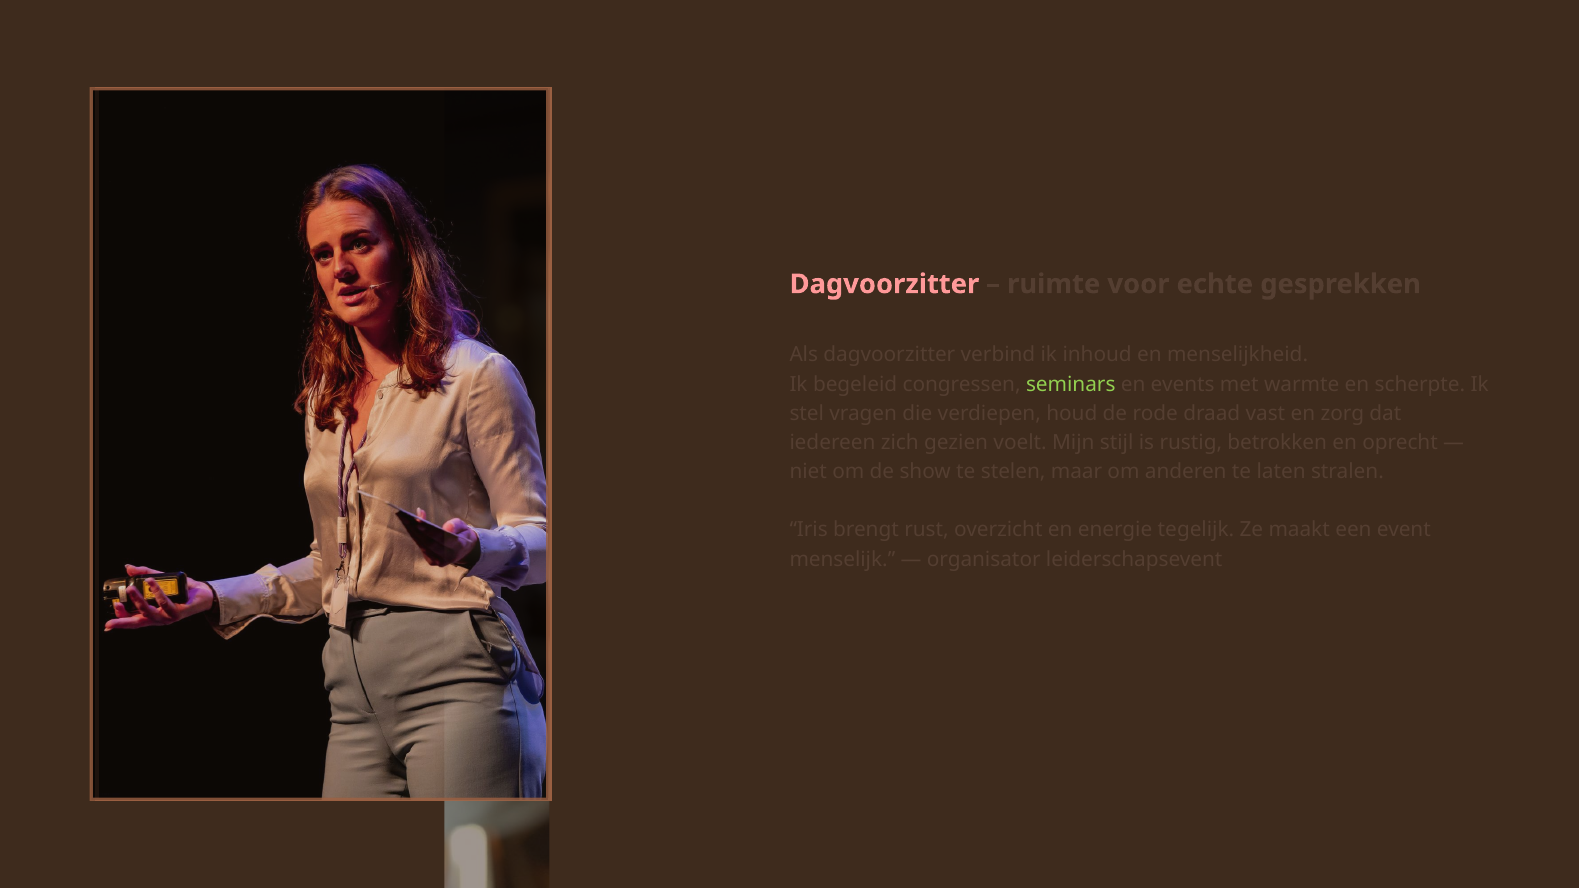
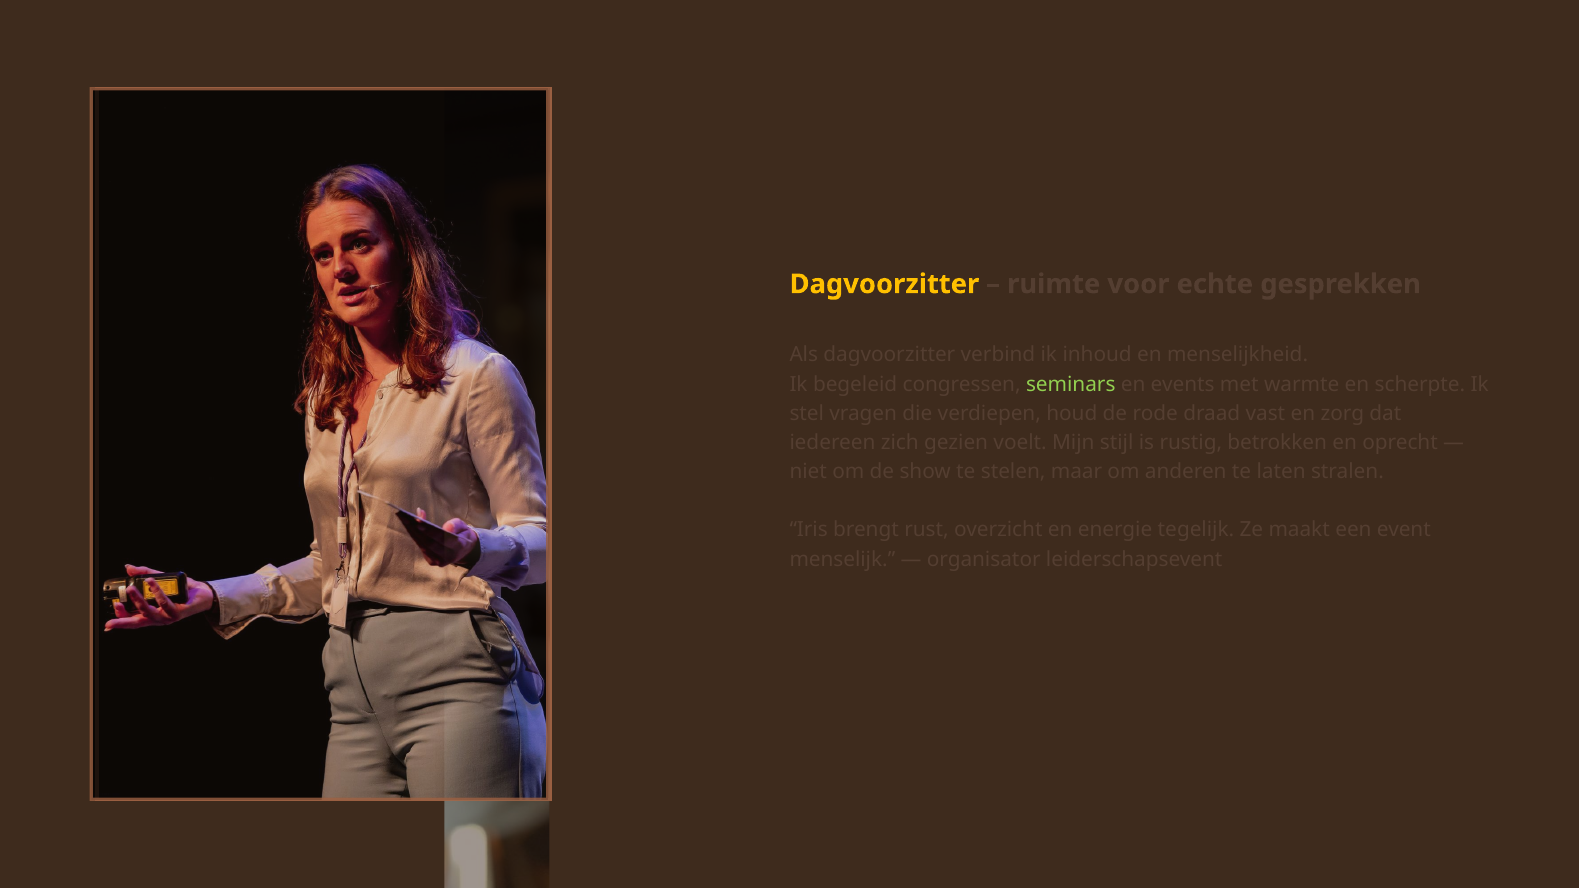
Dagvoorzitter at (884, 284) colour: pink -> yellow
